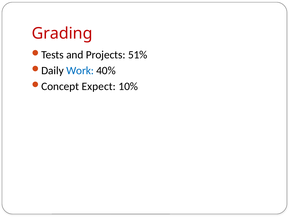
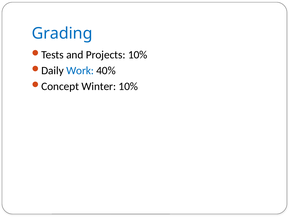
Grading colour: red -> blue
Projects 51%: 51% -> 10%
Expect: Expect -> Winter
